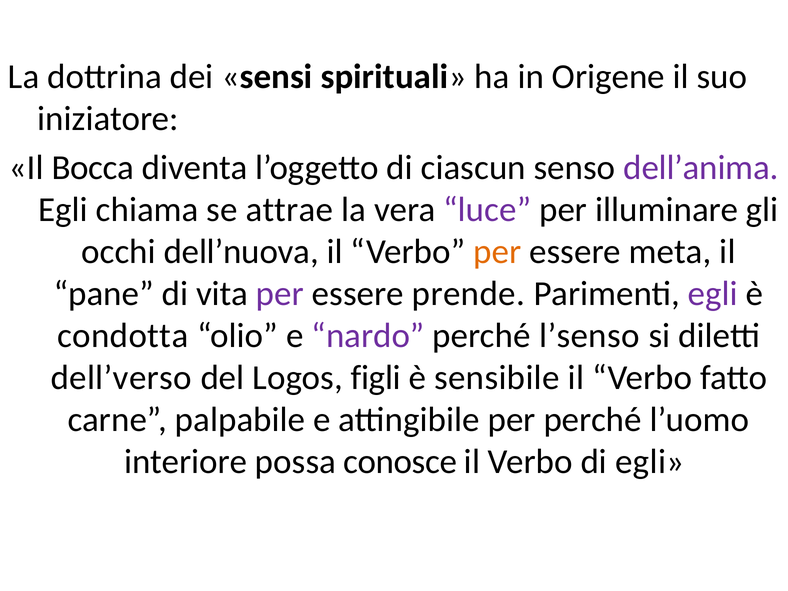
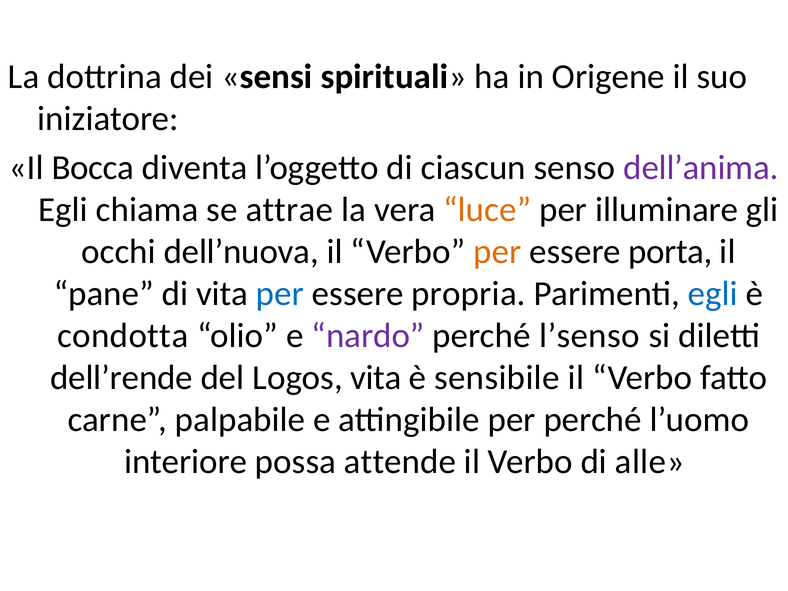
luce colour: purple -> orange
meta: meta -> porta
per at (280, 294) colour: purple -> blue
prende: prende -> propria
egli at (713, 294) colour: purple -> blue
dell’verso: dell’verso -> dell’rende
Logos figli: figli -> vita
conosce: conosce -> attende
di egli: egli -> alle
